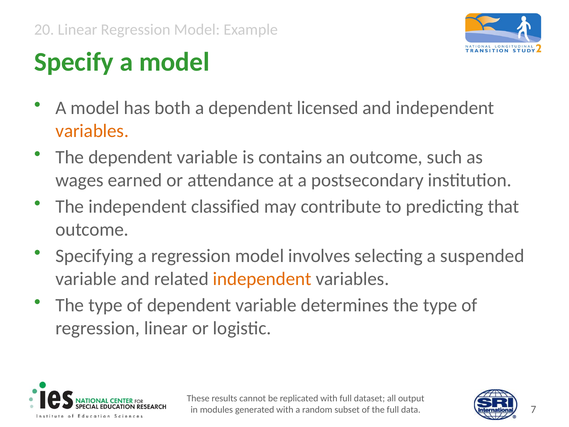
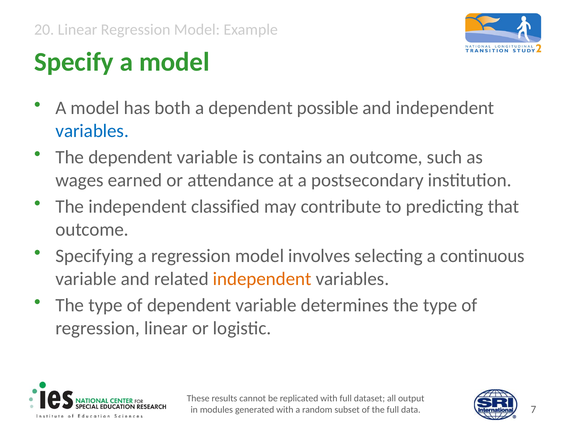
licensed: licensed -> possible
variables at (92, 131) colour: orange -> blue
suspended: suspended -> continuous
